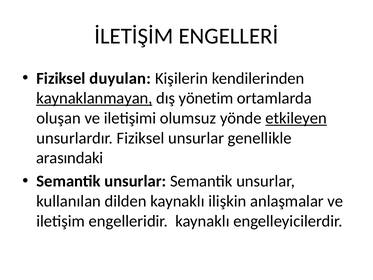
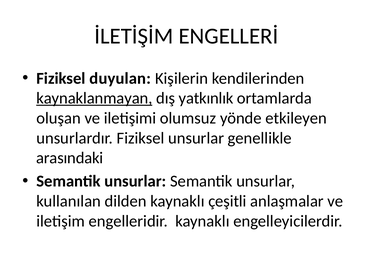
yönetim: yönetim -> yatkınlık
etkileyen underline: present -> none
ilişkin: ilişkin -> çeşitli
